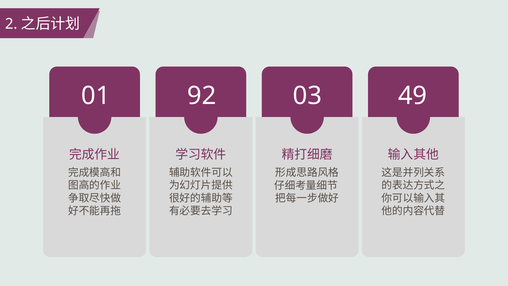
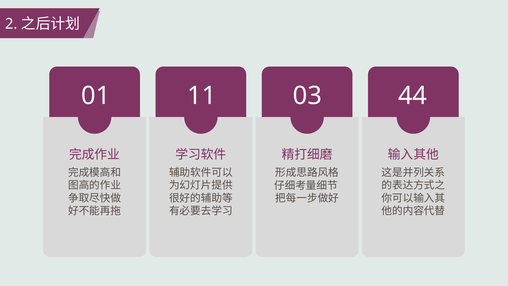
92: 92 -> 11
49: 49 -> 44
